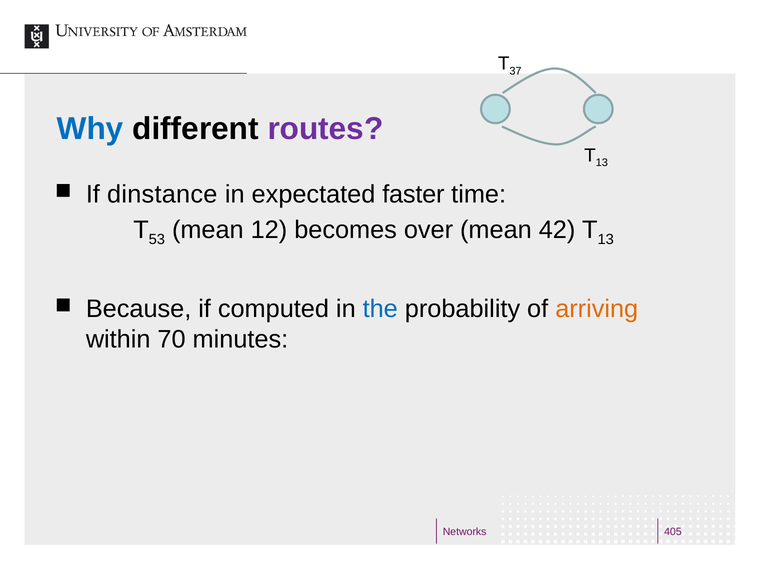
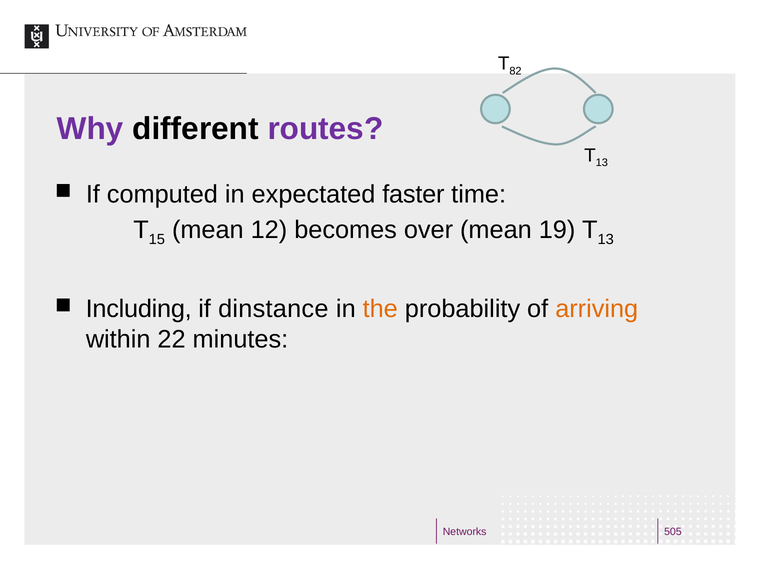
37: 37 -> 82
Why colour: blue -> purple
dinstance: dinstance -> computed
53: 53 -> 15
42: 42 -> 19
Because: Because -> Including
computed: computed -> dinstance
the colour: blue -> orange
70: 70 -> 22
405: 405 -> 505
